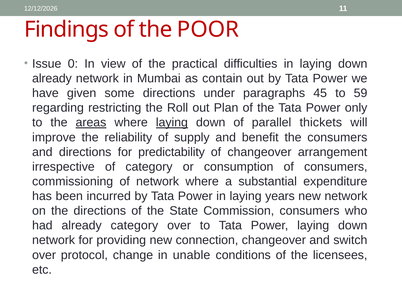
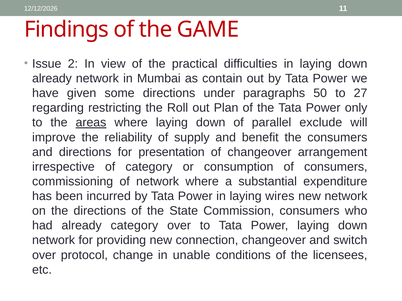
POOR: POOR -> GAME
0: 0 -> 2
45: 45 -> 50
59: 59 -> 27
laying at (172, 123) underline: present -> none
thickets: thickets -> exclude
predictability: predictability -> presentation
years: years -> wires
